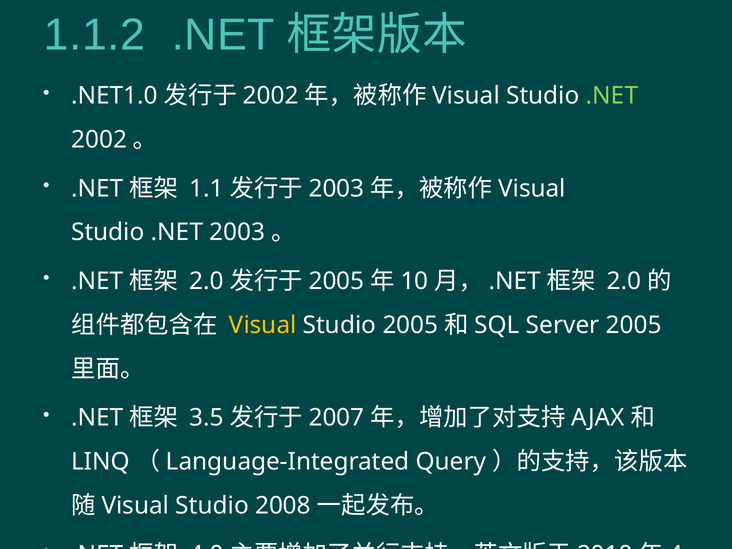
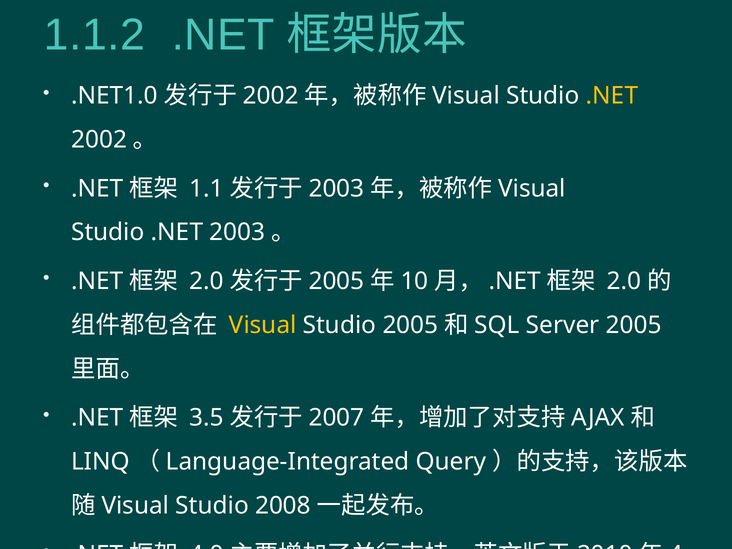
.NET at (612, 96) colour: light green -> yellow
